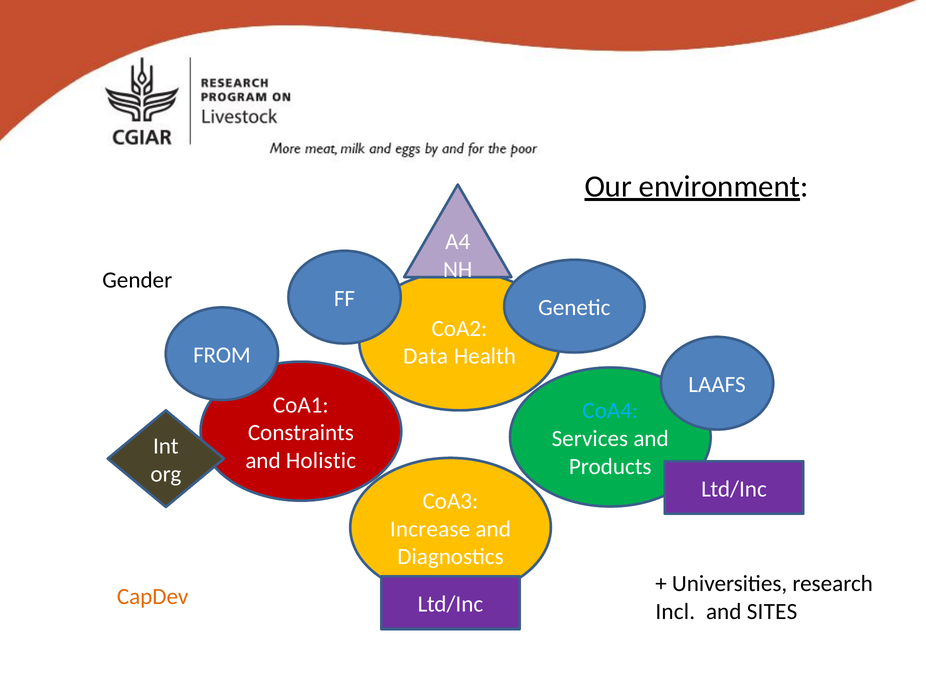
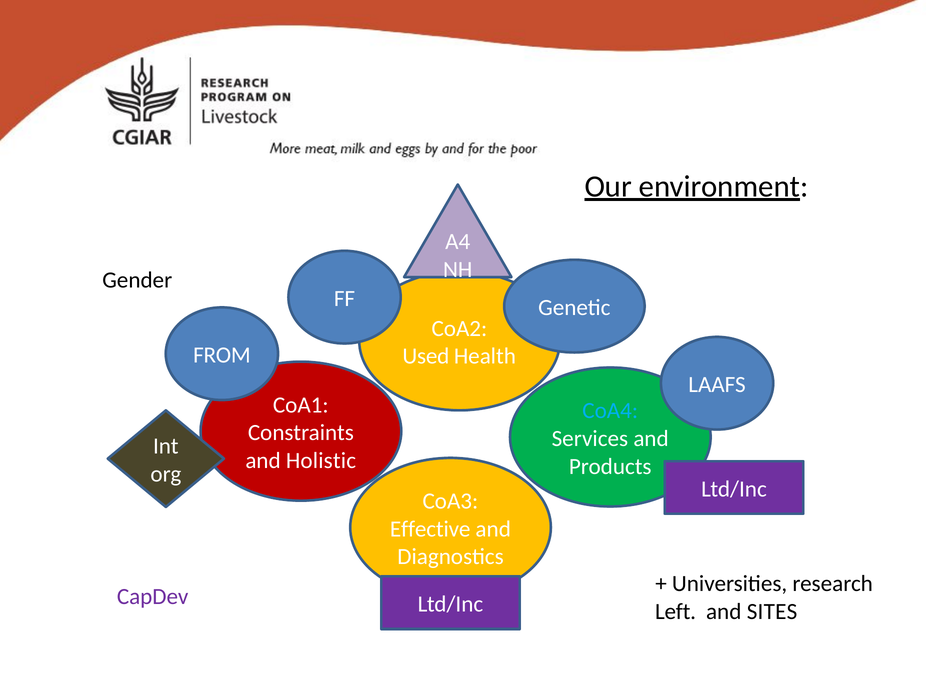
Data: Data -> Used
Increase: Increase -> Effective
CapDev colour: orange -> purple
Incl: Incl -> Left
